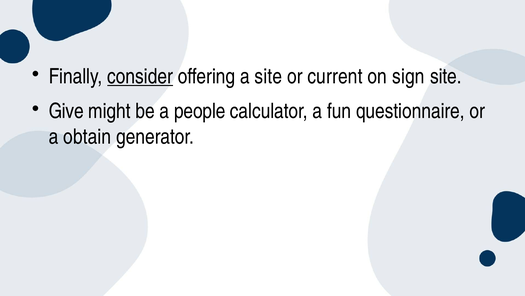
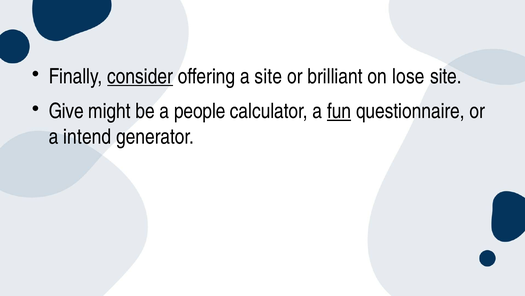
current: current -> brilliant
sign: sign -> lose
fun underline: none -> present
obtain: obtain -> intend
